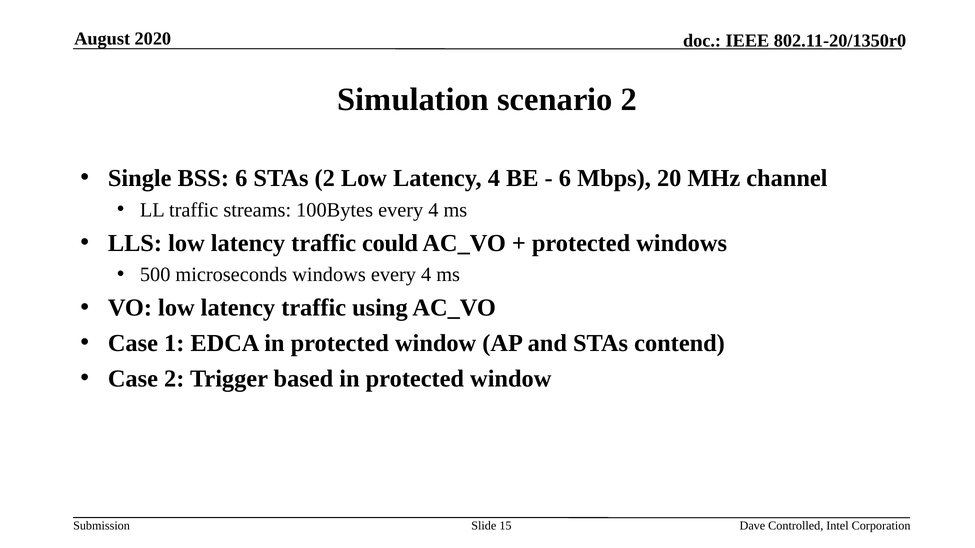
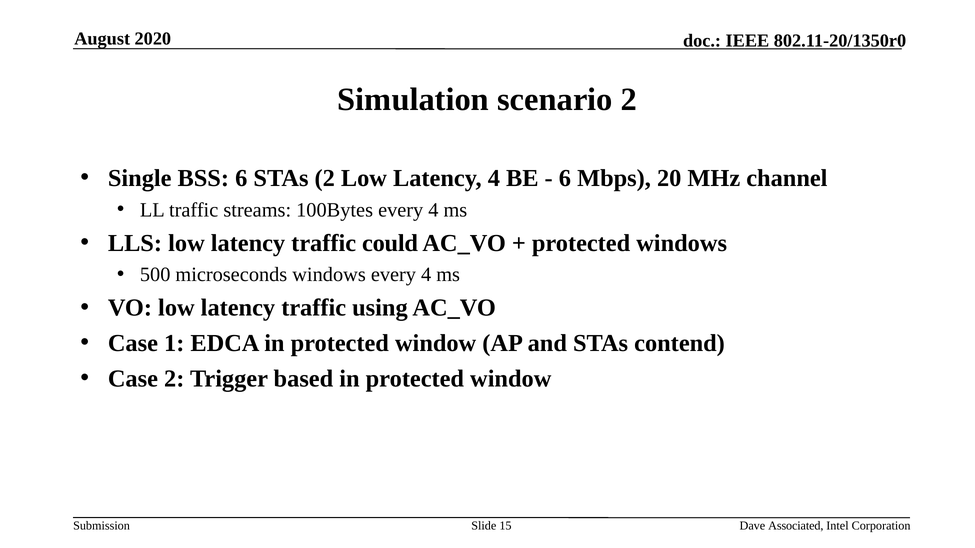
Controlled: Controlled -> Associated
